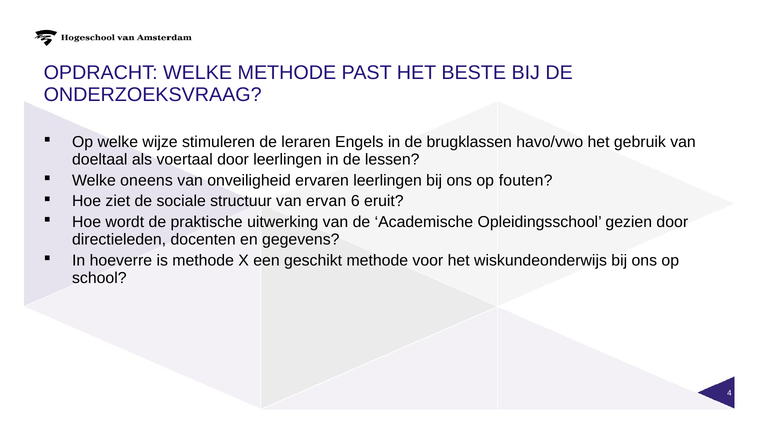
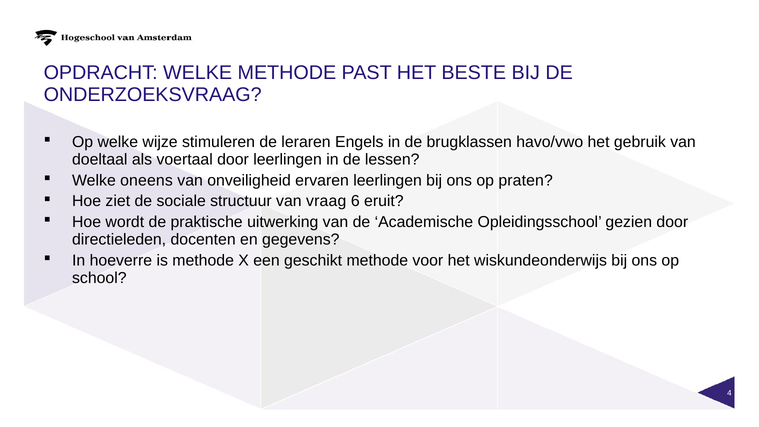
fouten: fouten -> praten
ervan: ervan -> vraag
